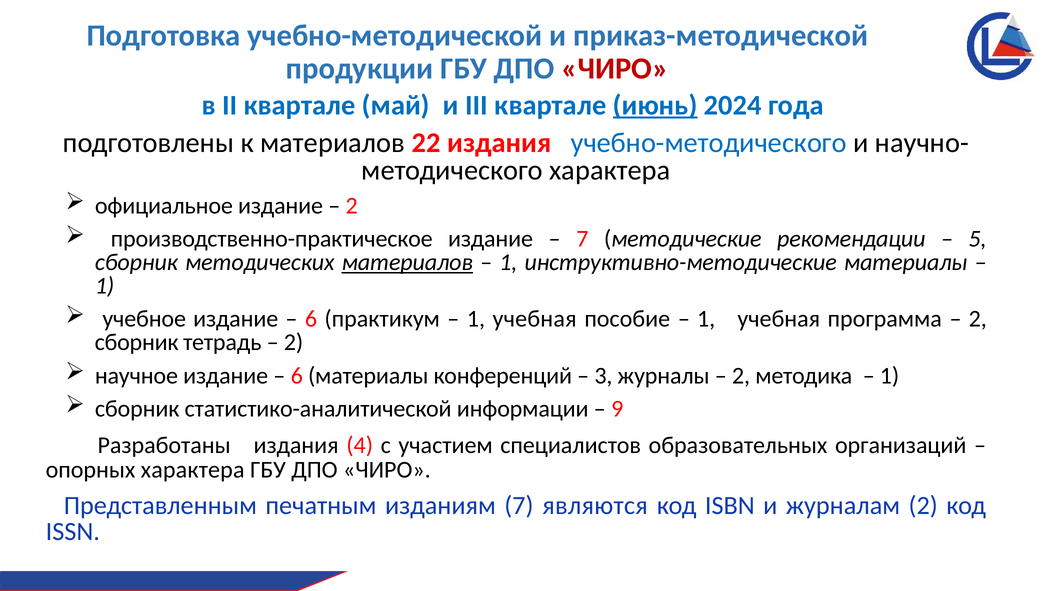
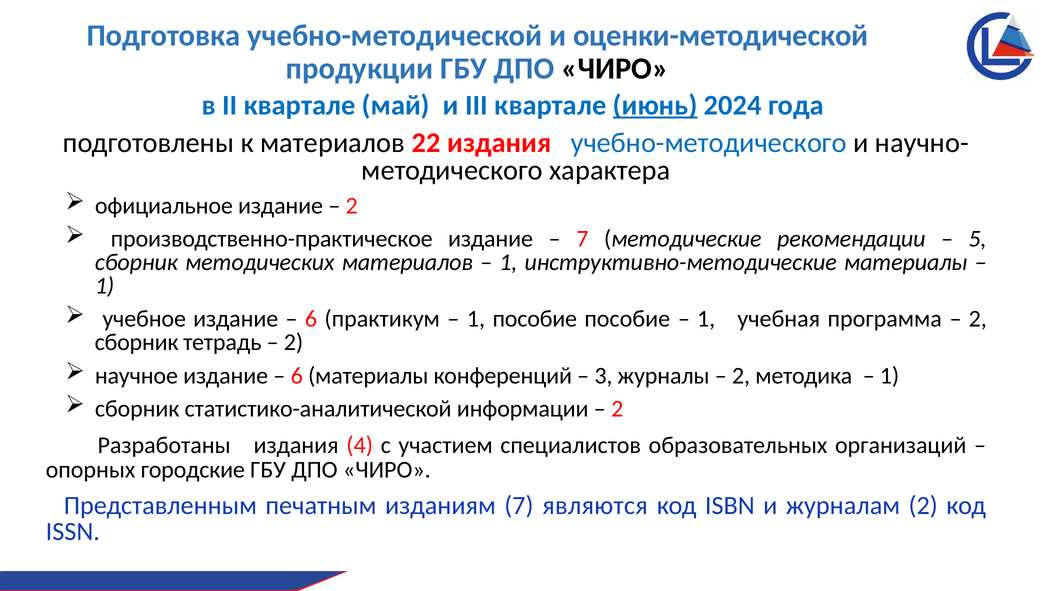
приказ-методической: приказ-методической -> оценки-методической
ЧИРО at (615, 69) colour: red -> black
материалов at (407, 263) underline: present -> none
учебная at (535, 319): учебная -> пособие
9 at (617, 409): 9 -> 2
опорных характера: характера -> городские
